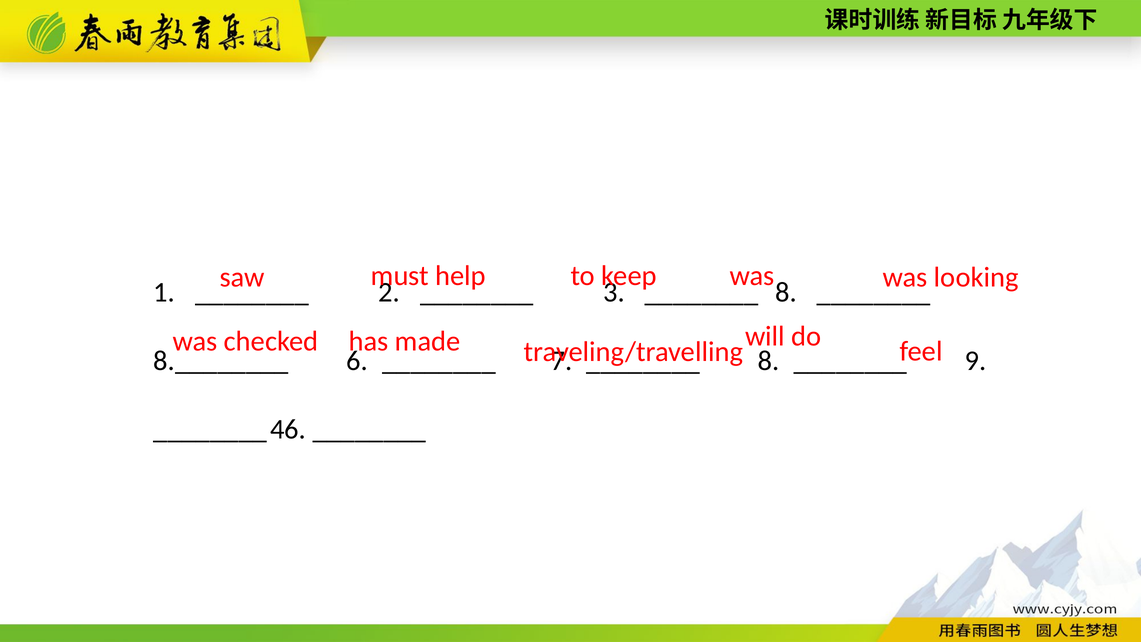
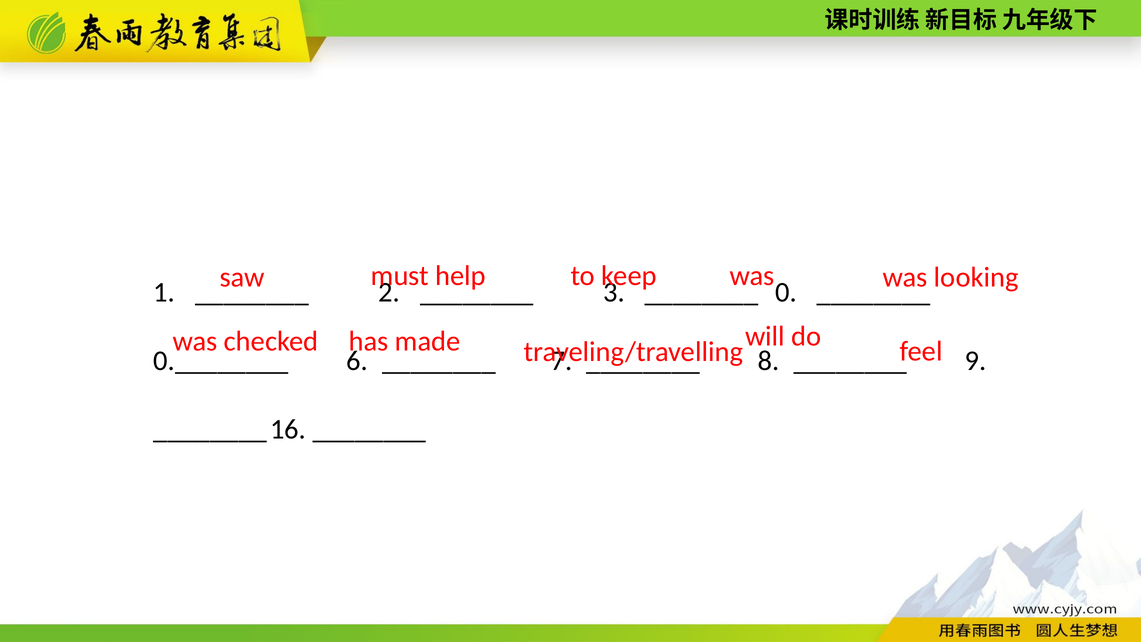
8 at (786, 292): 8 -> 0
8.________: 8.________ -> 0.________
46: 46 -> 16
